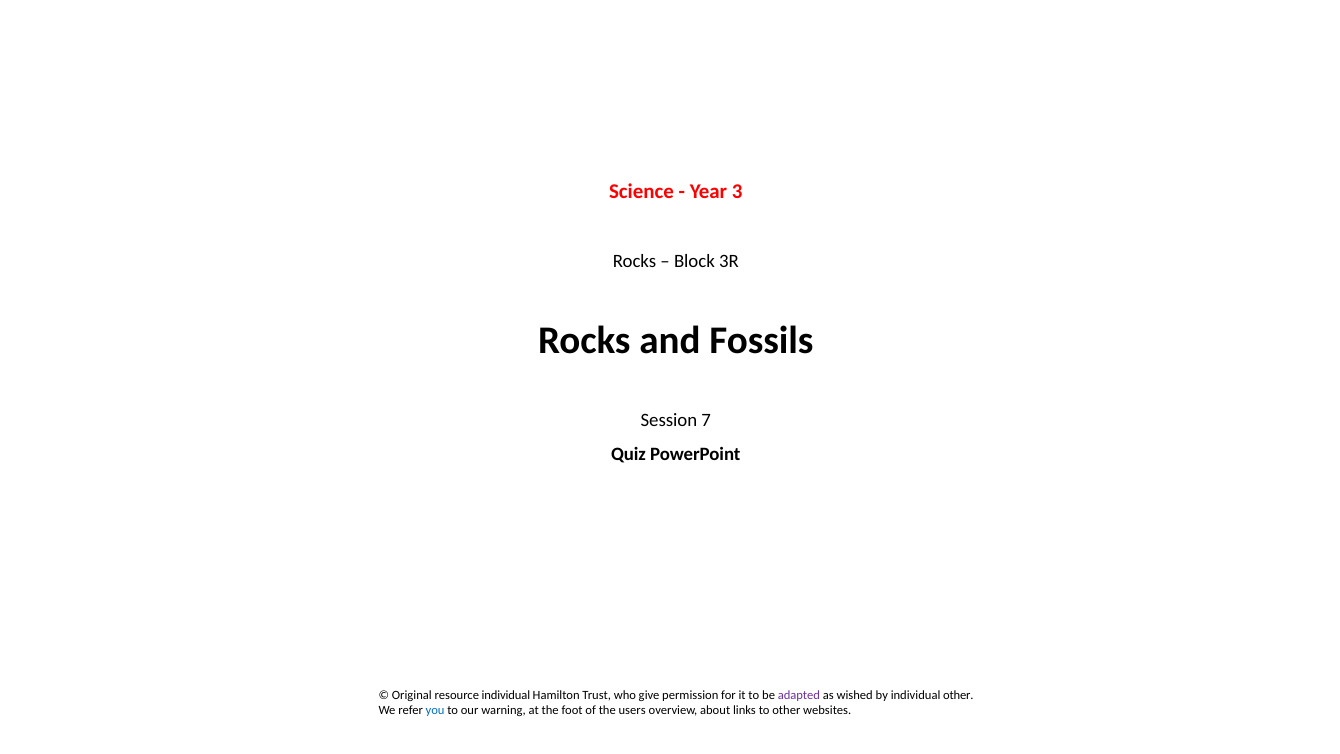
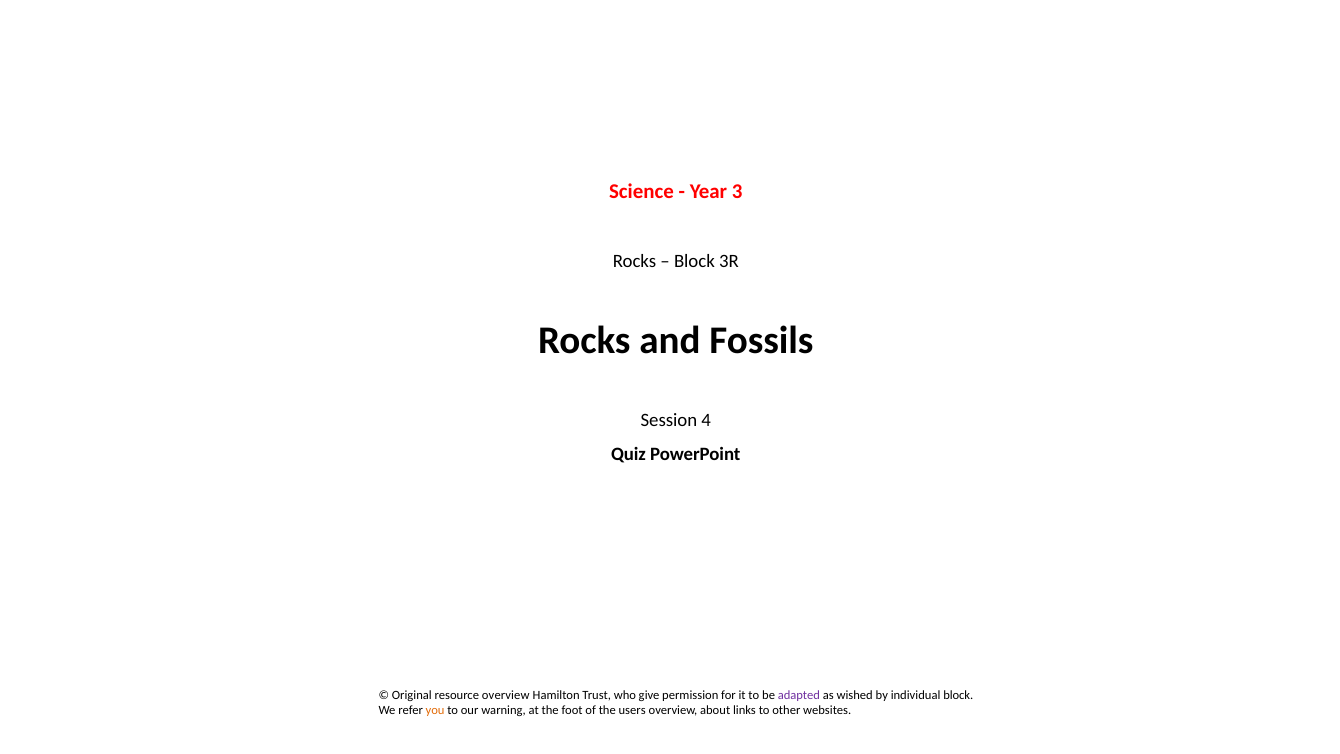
7: 7 -> 4
resource individual: individual -> overview
individual other: other -> block
you colour: blue -> orange
